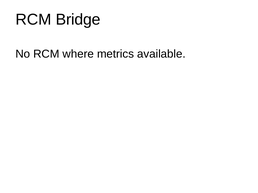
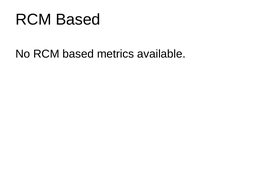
Bridge at (78, 20): Bridge -> Based
No RCM where: where -> based
